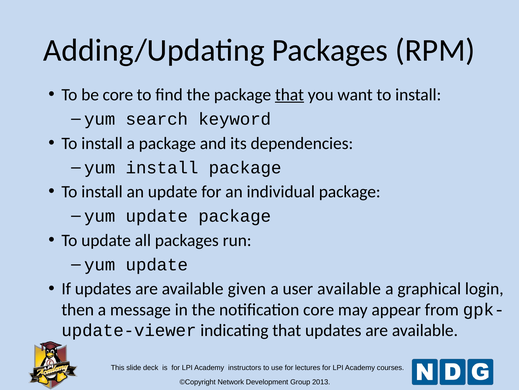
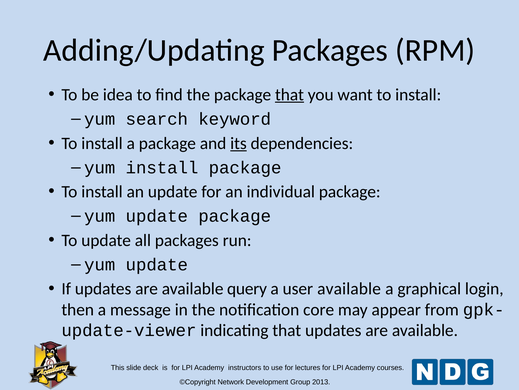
be core: core -> idea
its underline: none -> present
given: given -> query
